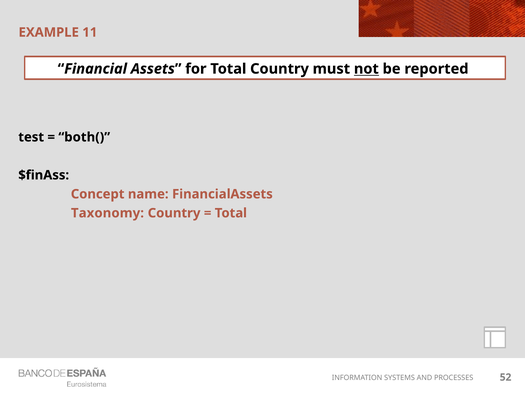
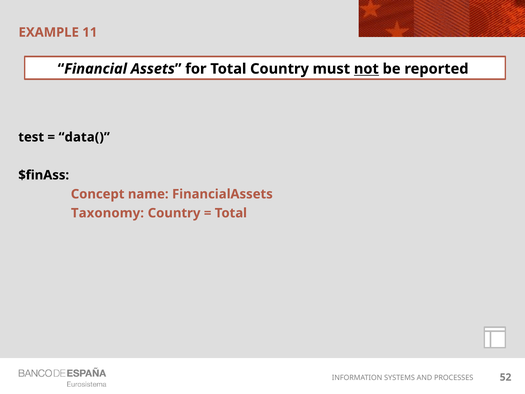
both(: both( -> data(
